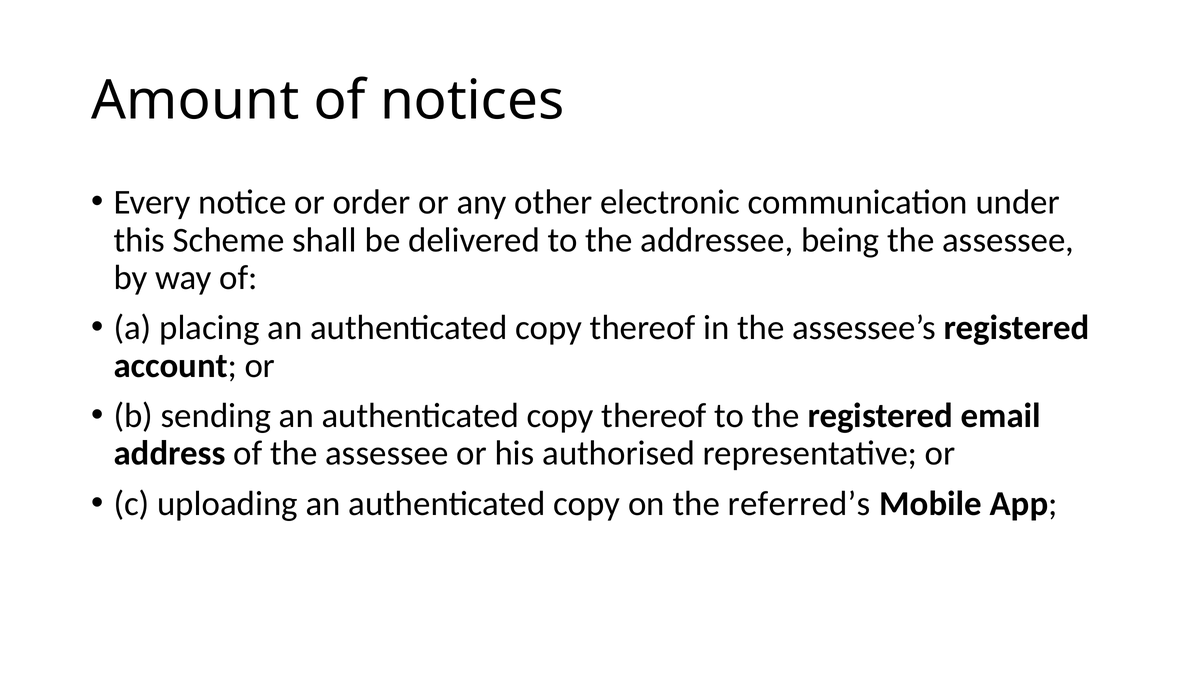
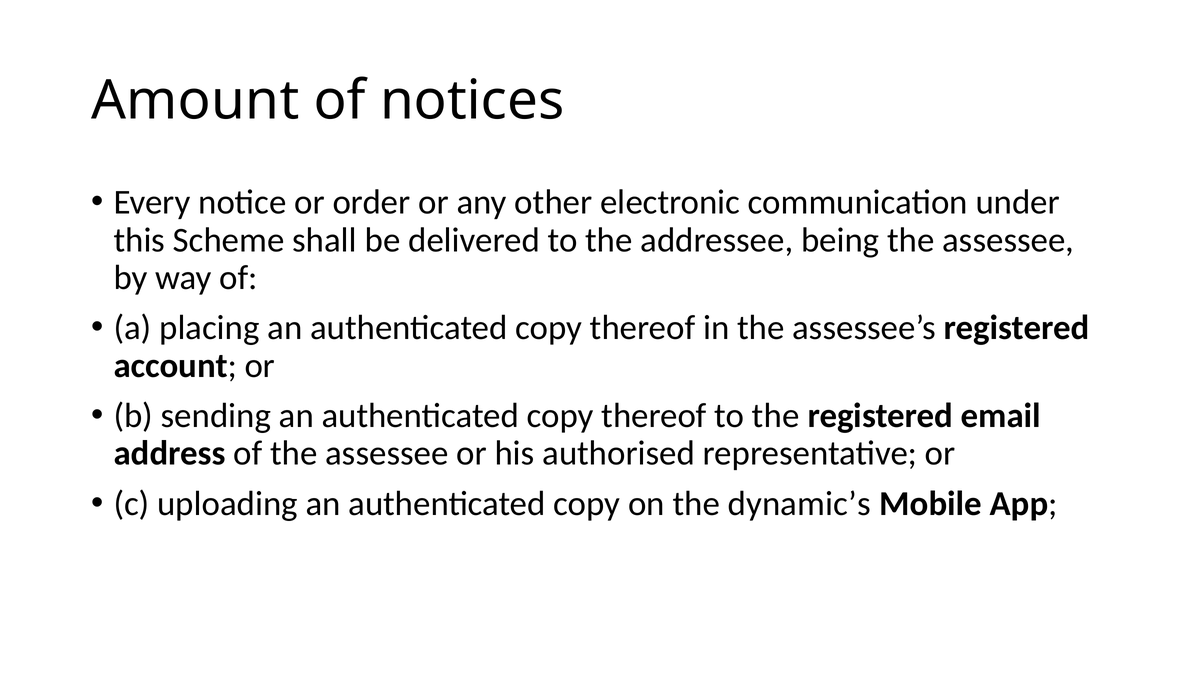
referred’s: referred’s -> dynamic’s
